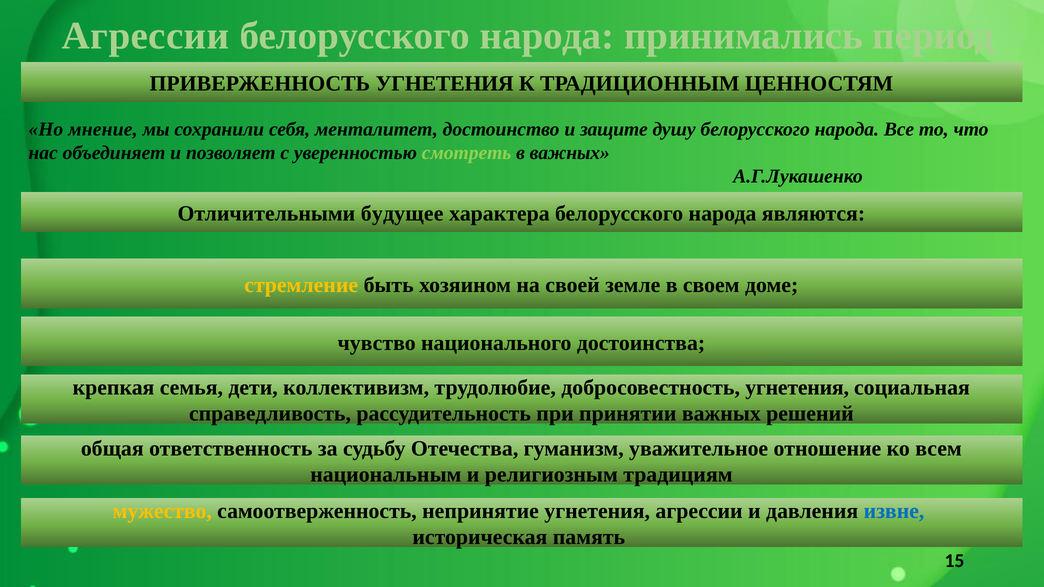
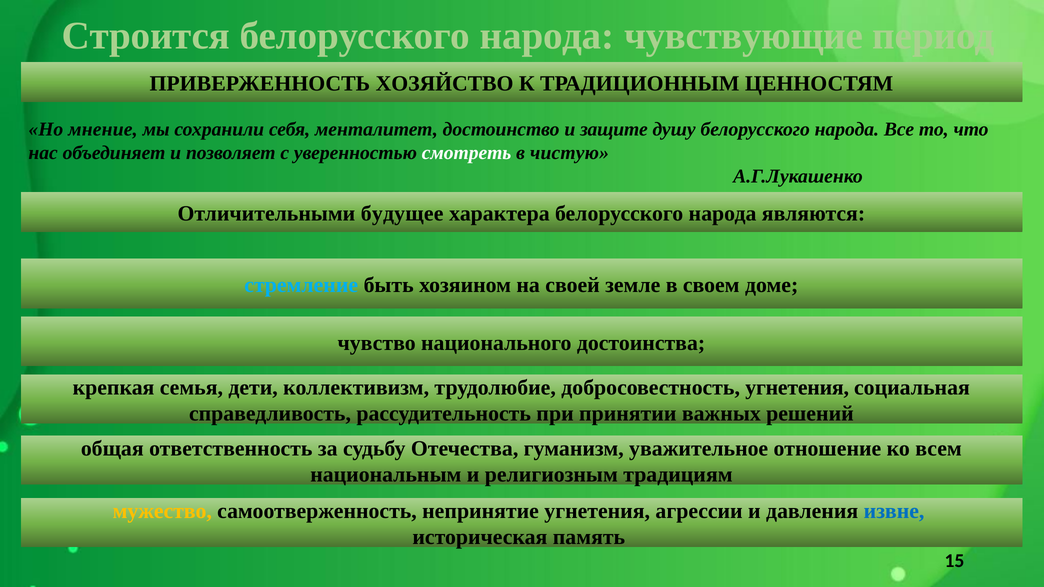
Агрессии at (146, 36): Агрессии -> Строится
принимались: принимались -> чувствующие
ПРИВЕРЖЕННОСТЬ УГНЕТЕНИЯ: УГНЕТЕНИЯ -> ХОЗЯЙСТВО
смотреть colour: light green -> white
в важных: важных -> чистую
стремление colour: yellow -> light blue
